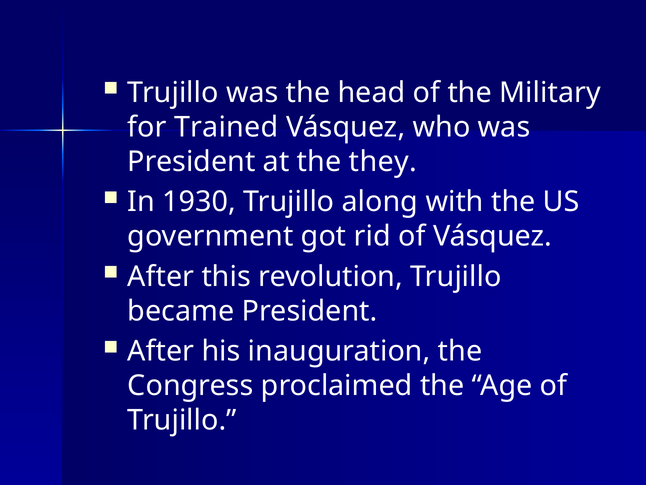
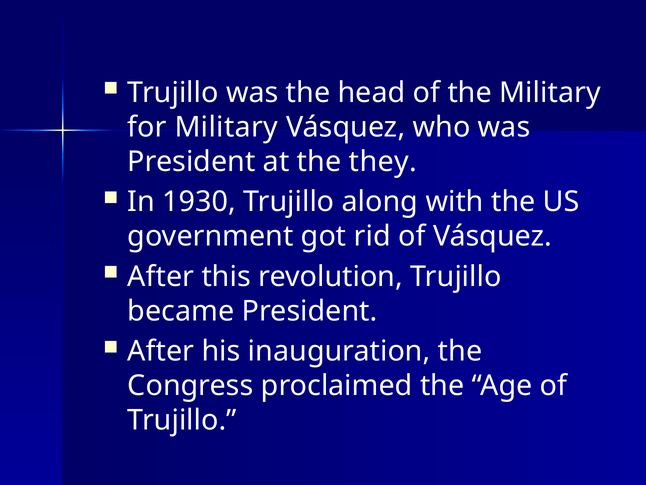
for Trained: Trained -> Military
